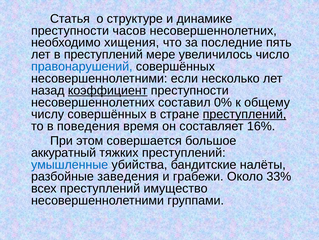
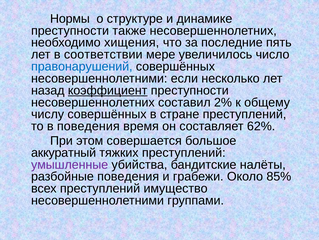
Статья: Статья -> Нормы
часов: часов -> также
в преступлений: преступлений -> соответствии
0%: 0% -> 2%
преступлений at (245, 114) underline: present -> none
16%: 16% -> 62%
умышленные colour: blue -> purple
разбойные заведения: заведения -> поведения
33%: 33% -> 85%
